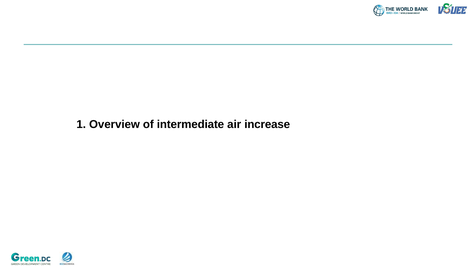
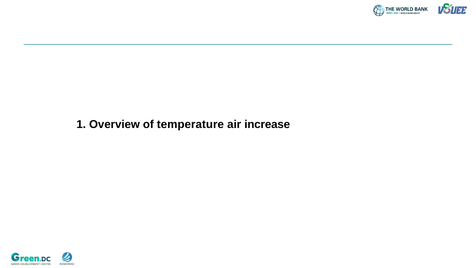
intermediate: intermediate -> temperature
